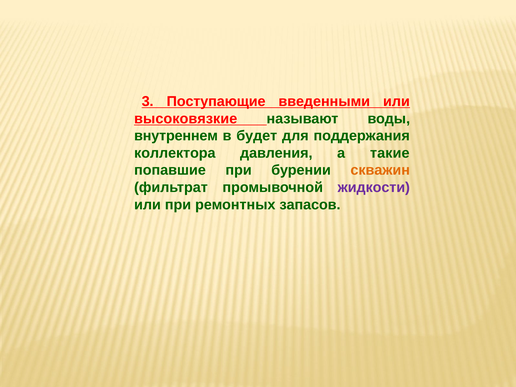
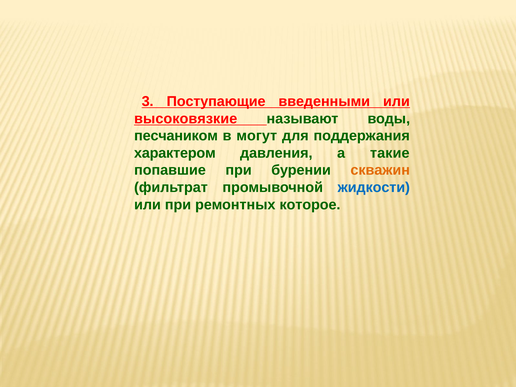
внутреннем: внутреннем -> песчаником
будет: будет -> могут
коллектора: коллектора -> характером
жидкости colour: purple -> blue
запасов: запасов -> которое
